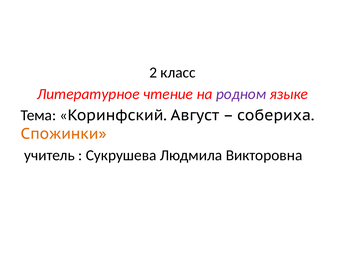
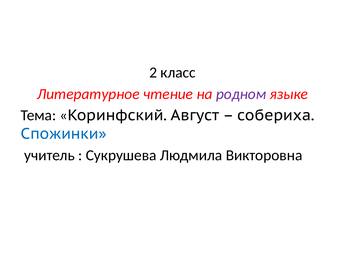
Спожинки colour: orange -> blue
